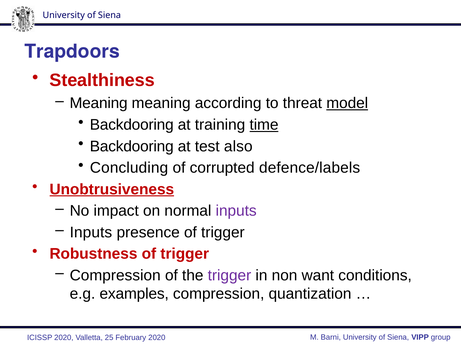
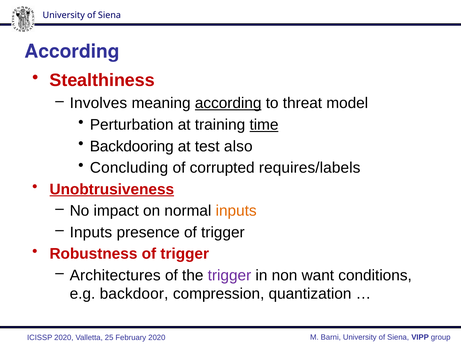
Trapdoors at (72, 51): Trapdoors -> According
Meaning at (99, 103): Meaning -> Involves
according at (228, 103) underline: none -> present
model underline: present -> none
Backdooring at (132, 125): Backdooring -> Perturbation
defence/labels: defence/labels -> requires/labels
inputs at (236, 211) colour: purple -> orange
Compression at (115, 275): Compression -> Architectures
examples: examples -> backdoor
